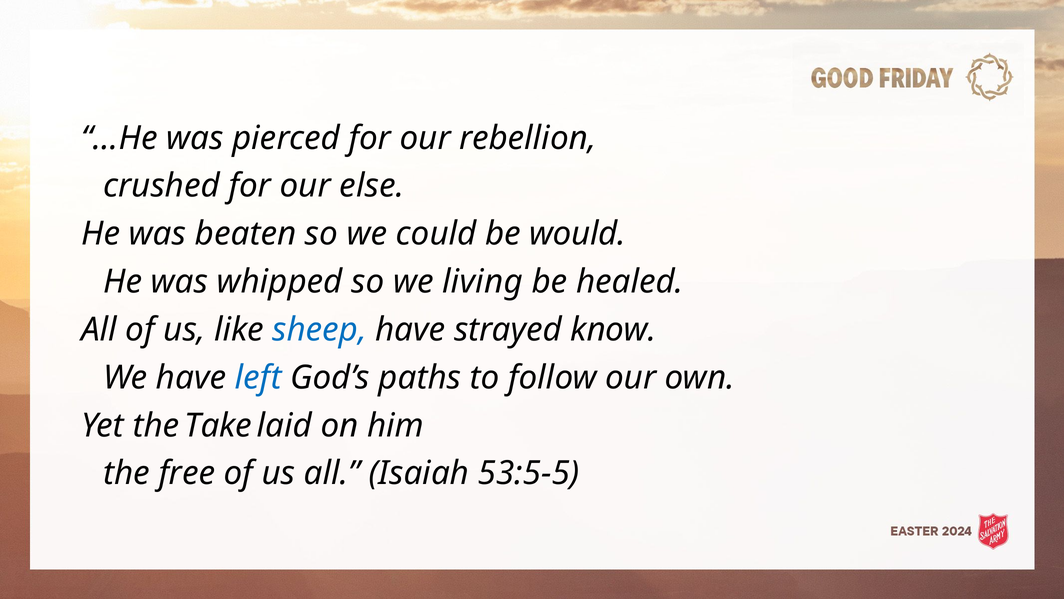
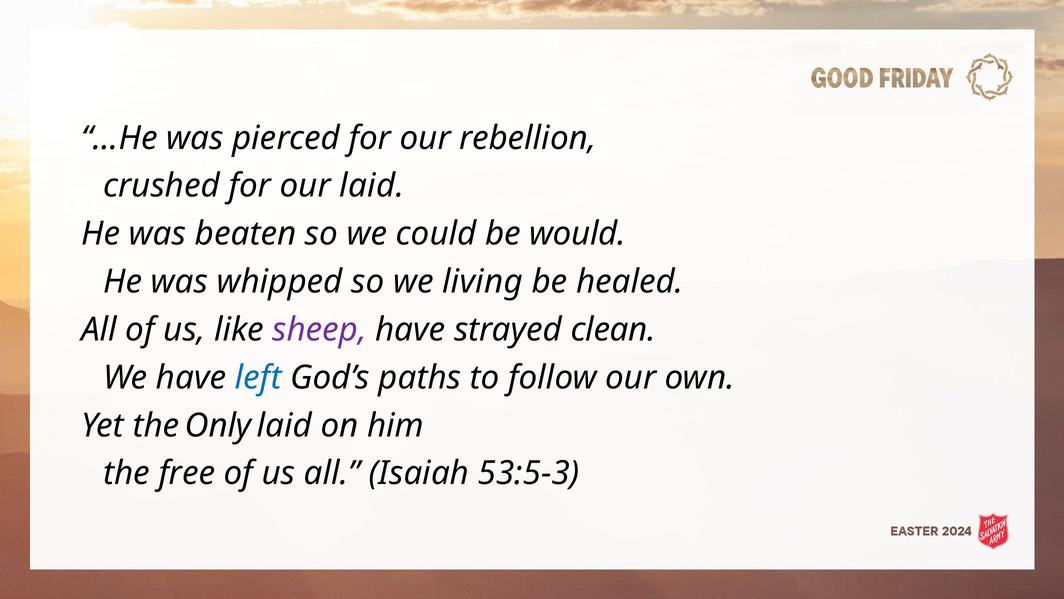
our else: else -> laid
sheep colour: blue -> purple
know: know -> clean
Take: Take -> Only
53:5-5: 53:5-5 -> 53:5-3
